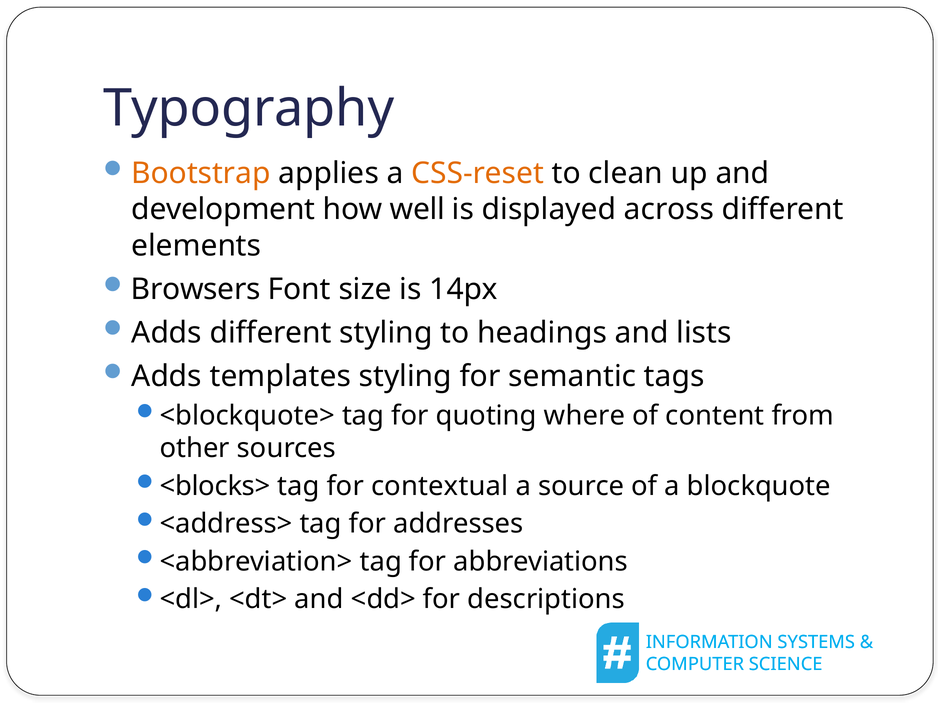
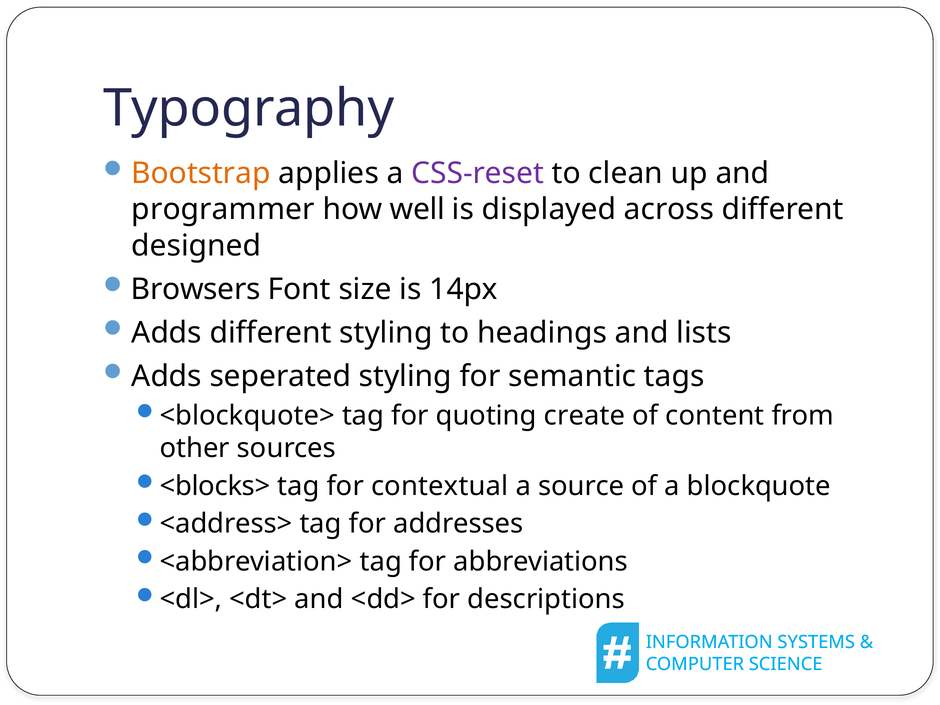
CSS-reset colour: orange -> purple
development: development -> programmer
elements: elements -> designed
templates: templates -> seperated
where: where -> create
